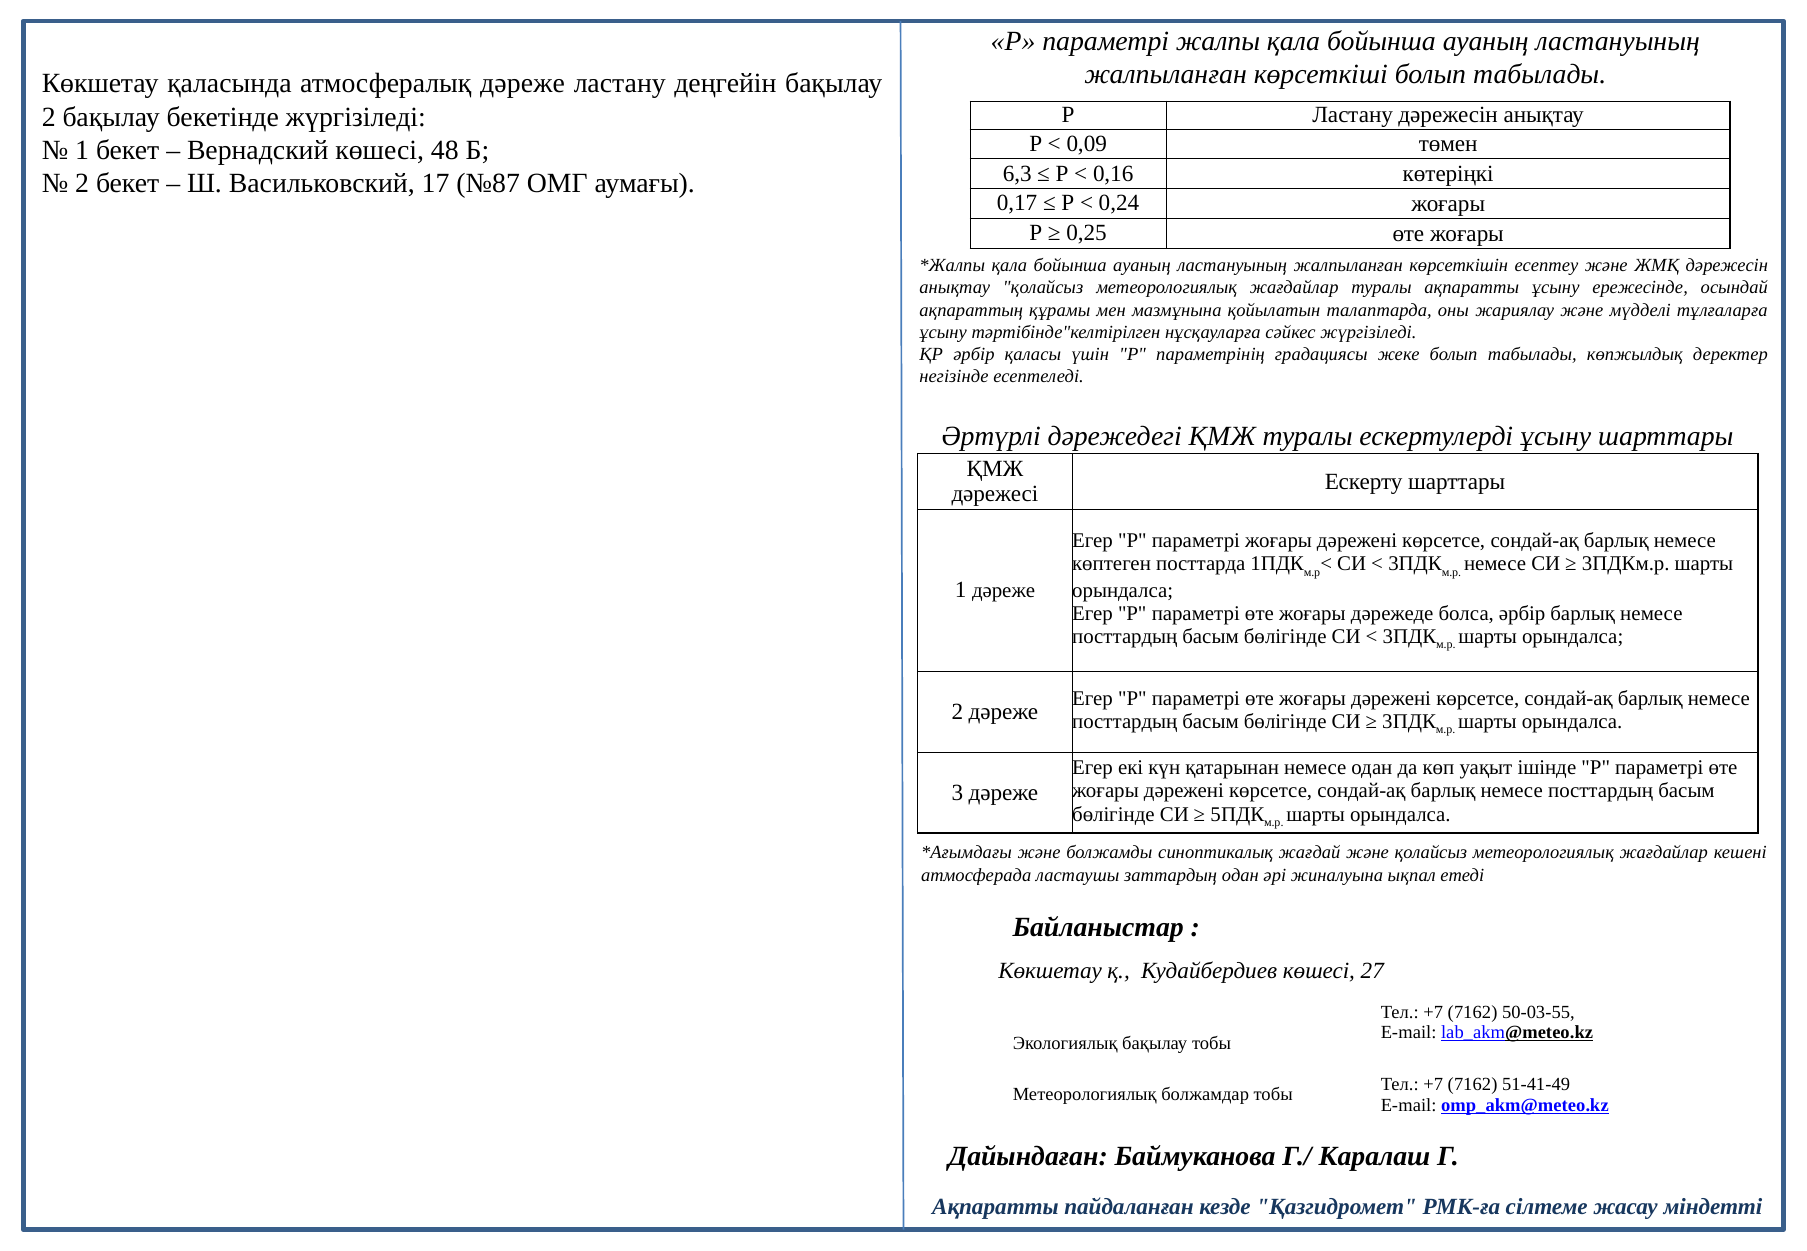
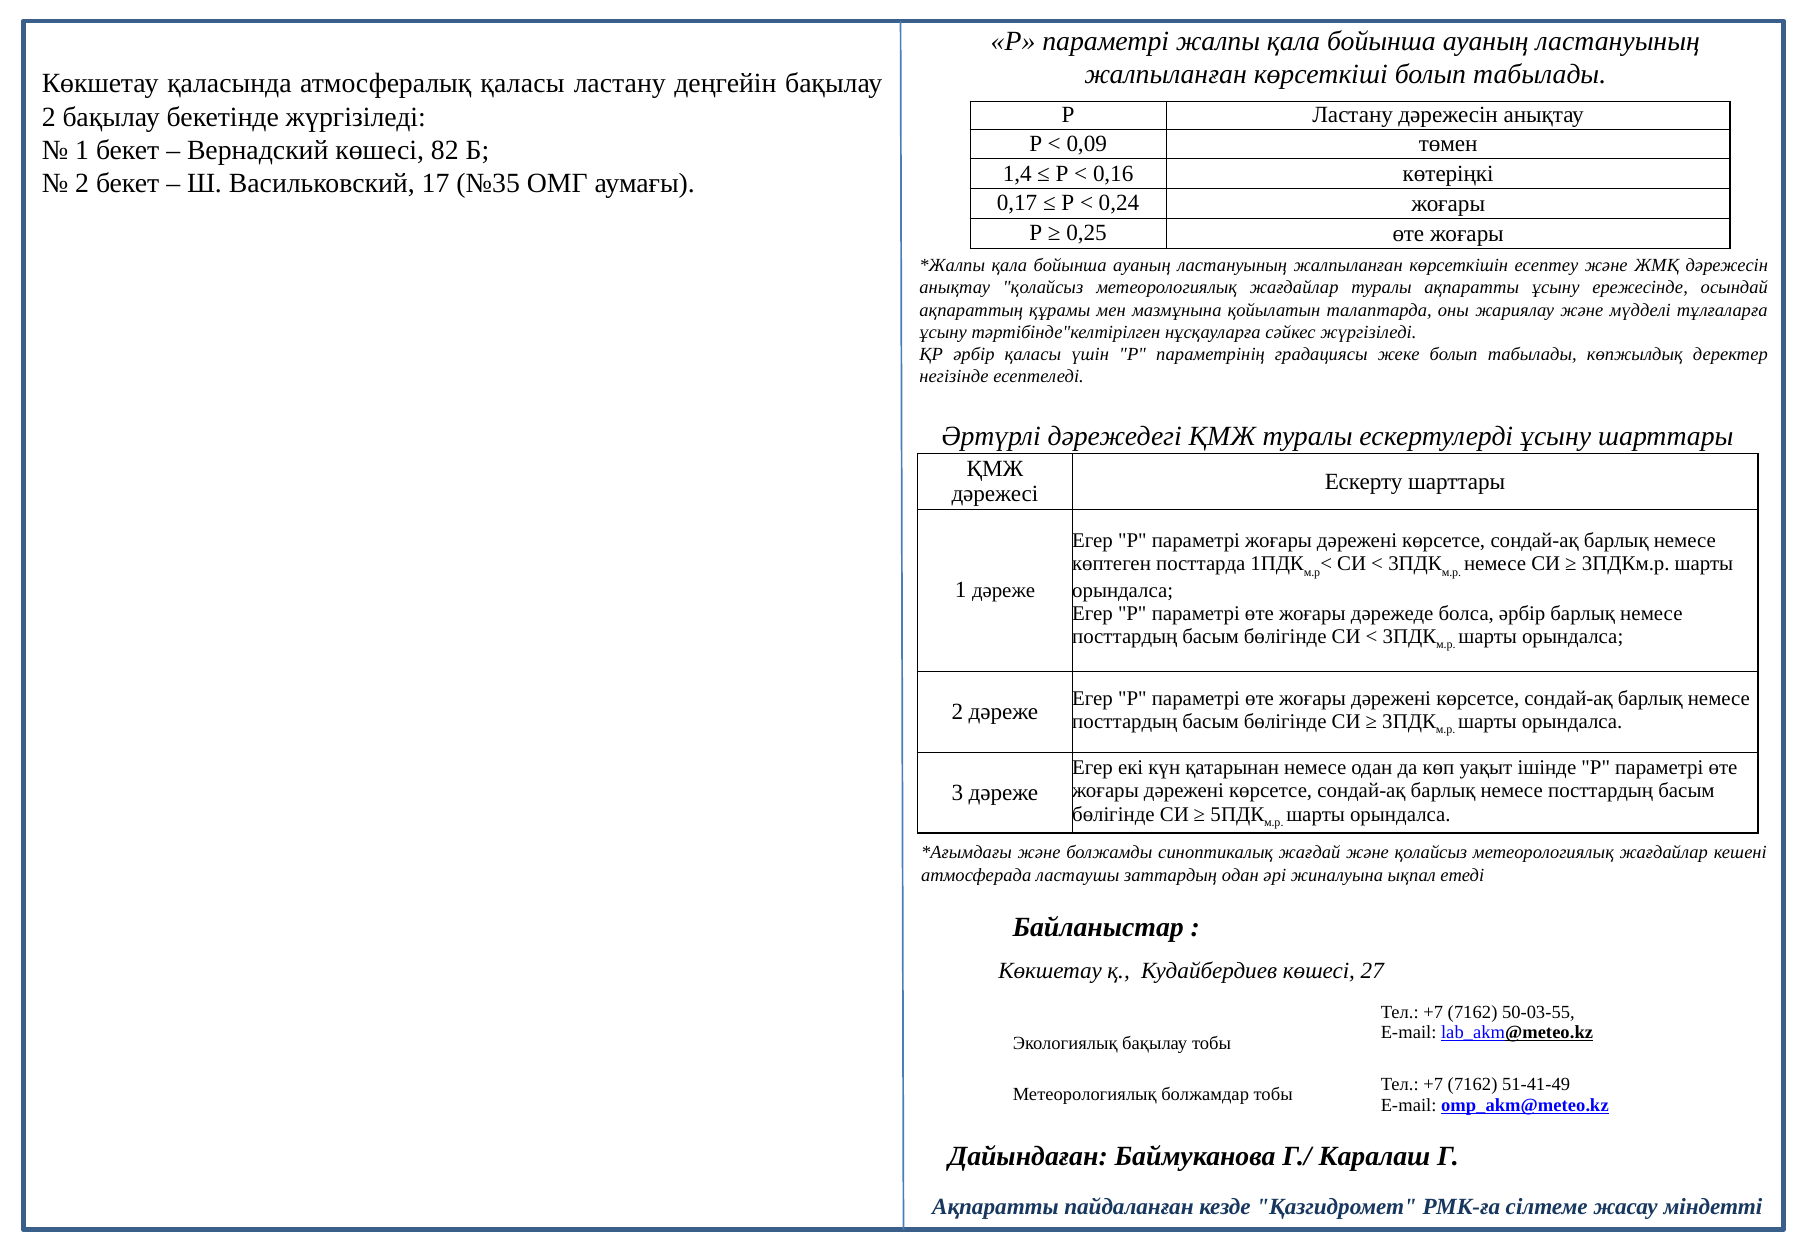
атмосфералық дәреже: дәреже -> қаласы
48: 48 -> 82
6,3: 6,3 -> 1,4
№87: №87 -> №35
